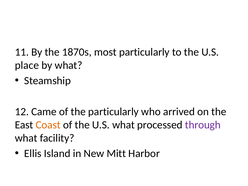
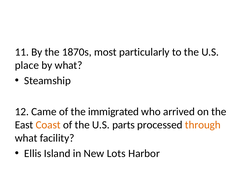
the particularly: particularly -> immigrated
U.S what: what -> parts
through colour: purple -> orange
Mitt: Mitt -> Lots
